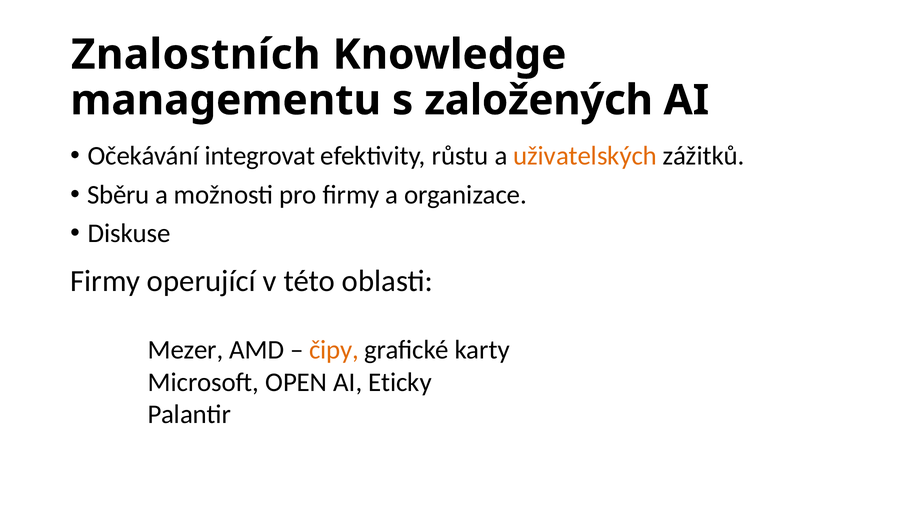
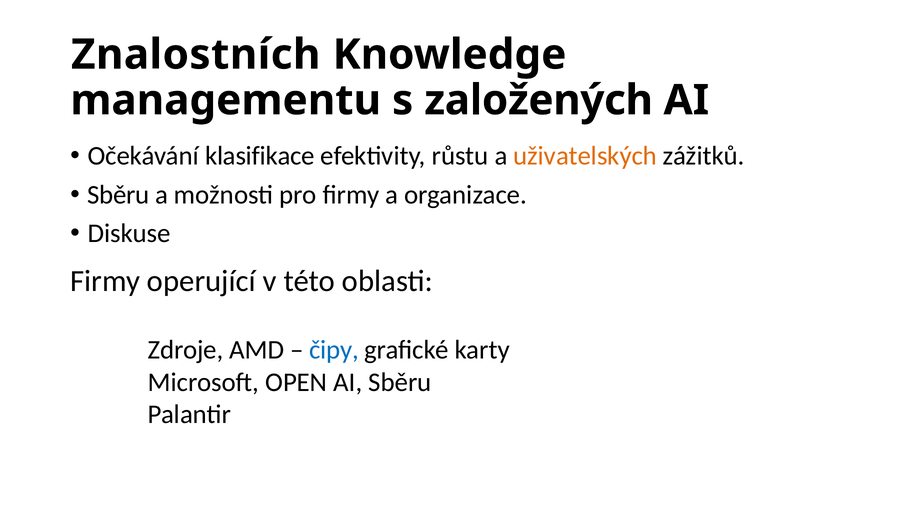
integrovat: integrovat -> klasifikace
Mezer: Mezer -> Zdroje
čipy colour: orange -> blue
AI Eticky: Eticky -> Sběru
